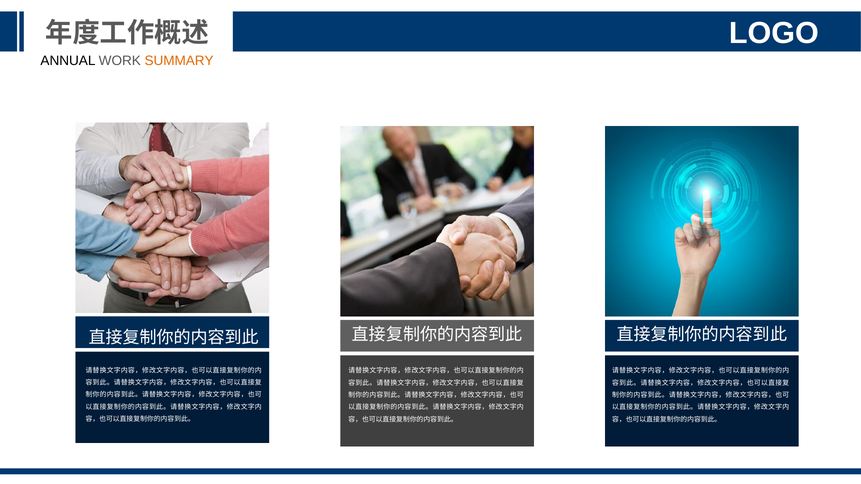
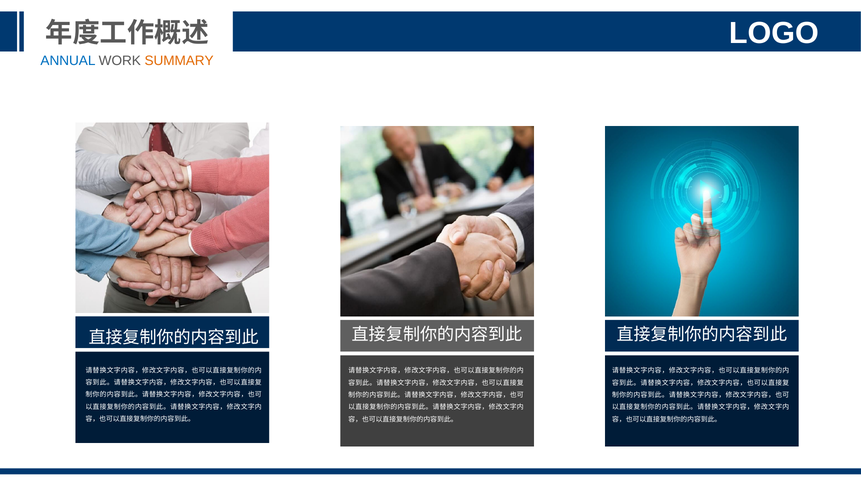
ANNUAL colour: black -> blue
